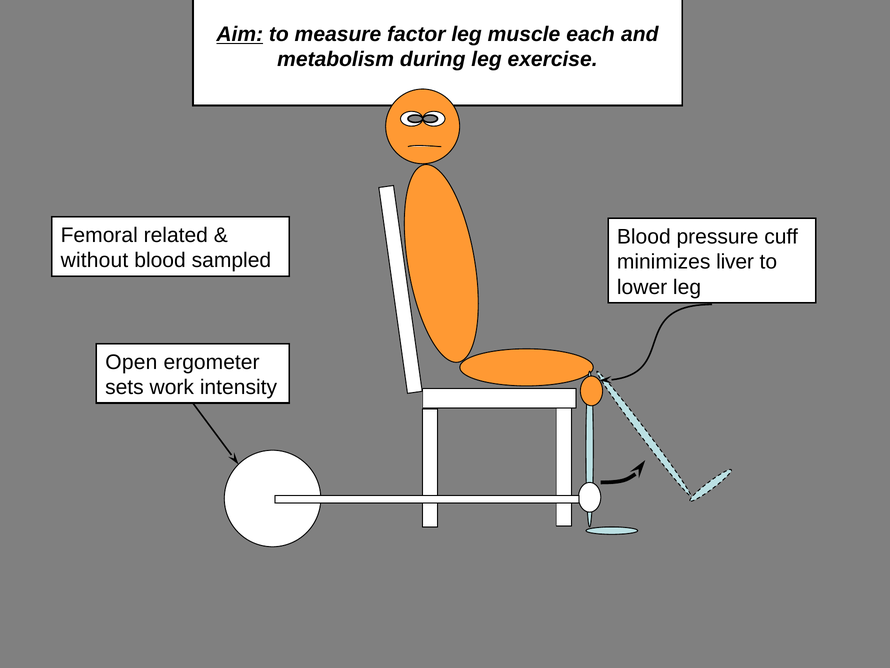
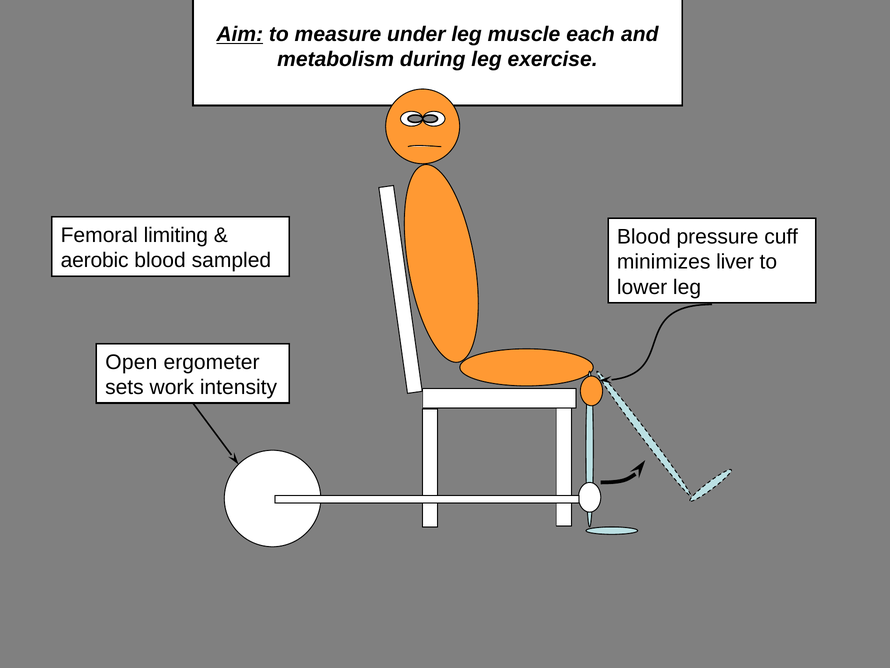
factor: factor -> under
related: related -> limiting
without: without -> aerobic
